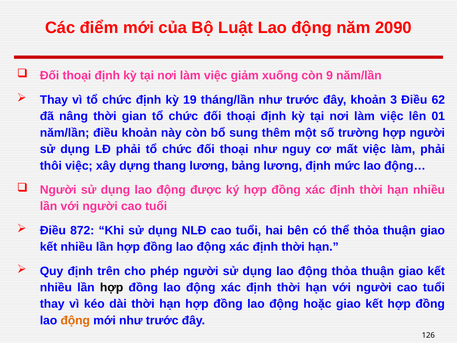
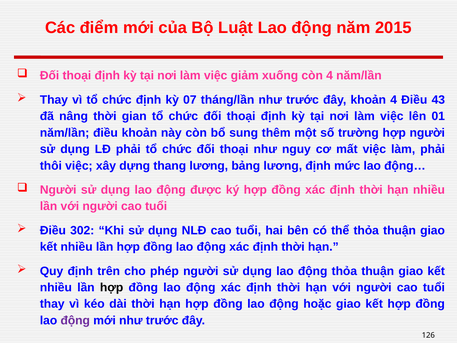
2090: 2090 -> 2015
còn 9: 9 -> 4
19: 19 -> 07
khoản 3: 3 -> 4
62: 62 -> 43
872: 872 -> 302
động at (75, 320) colour: orange -> purple
